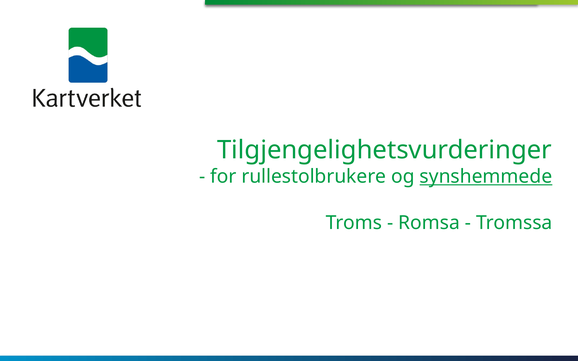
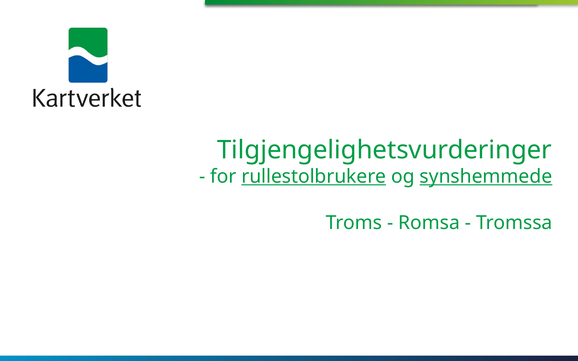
rullestolbrukere underline: none -> present
